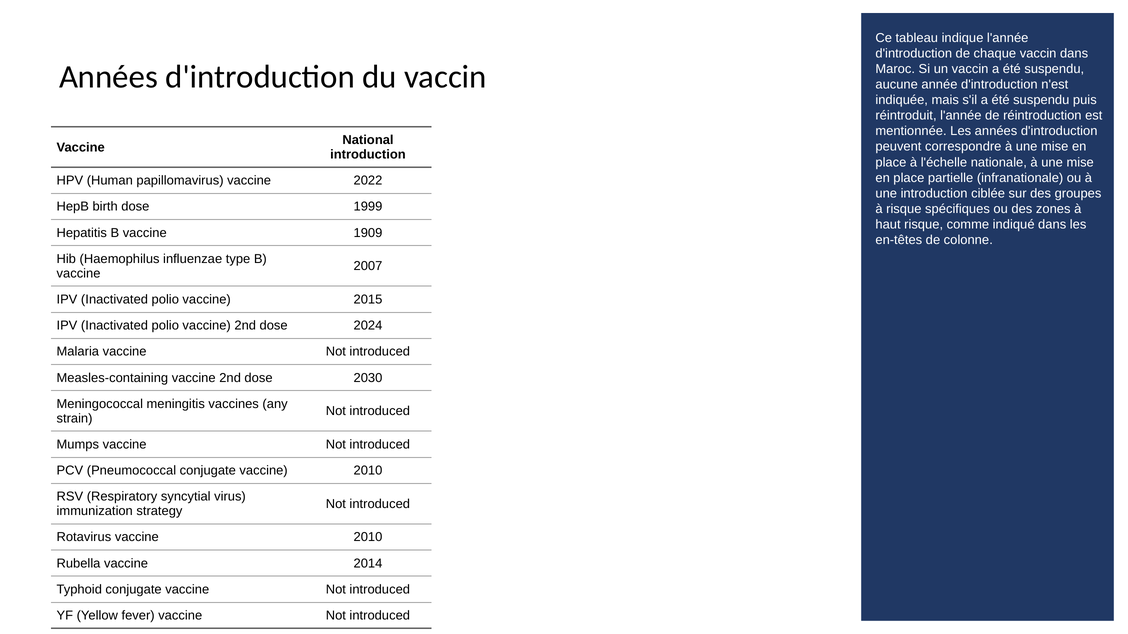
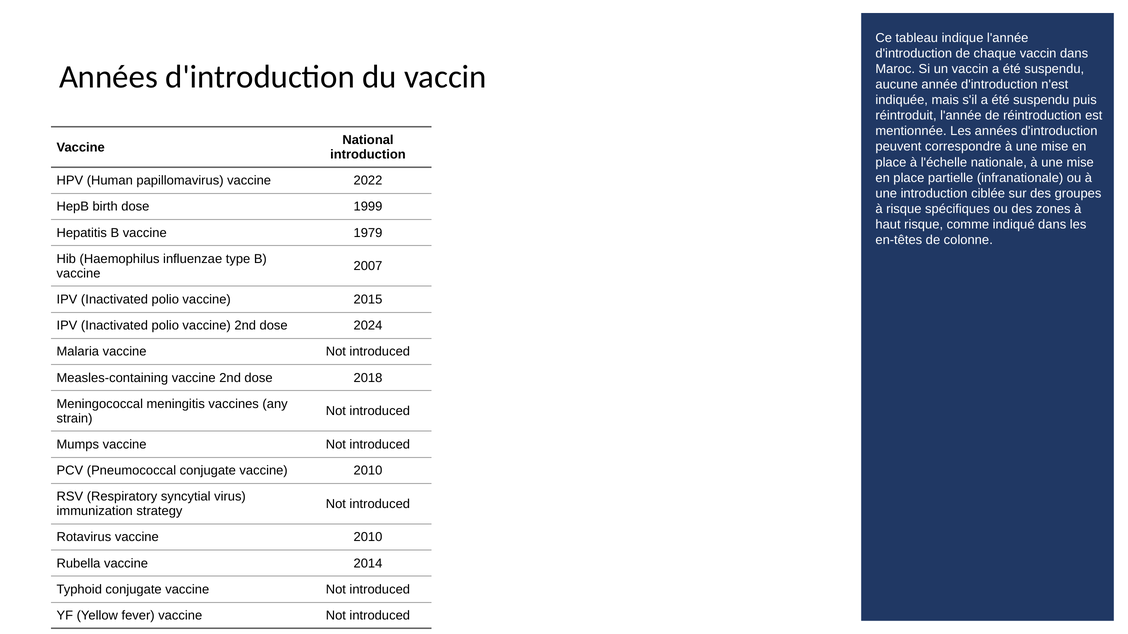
1909: 1909 -> 1979
2030: 2030 -> 2018
